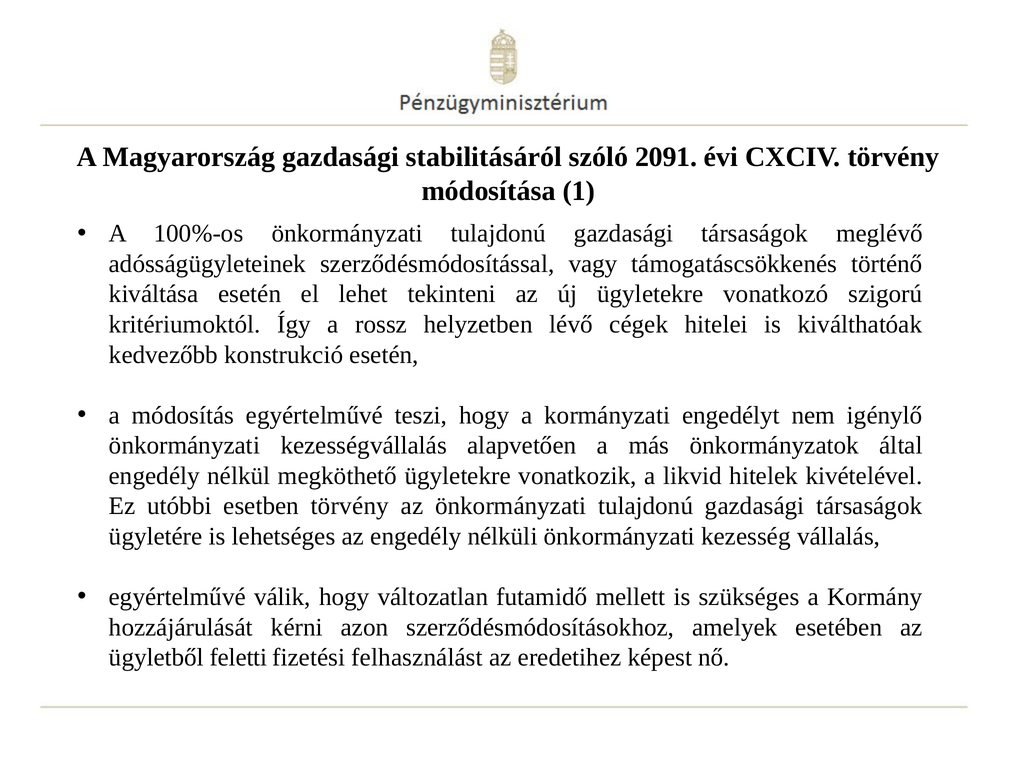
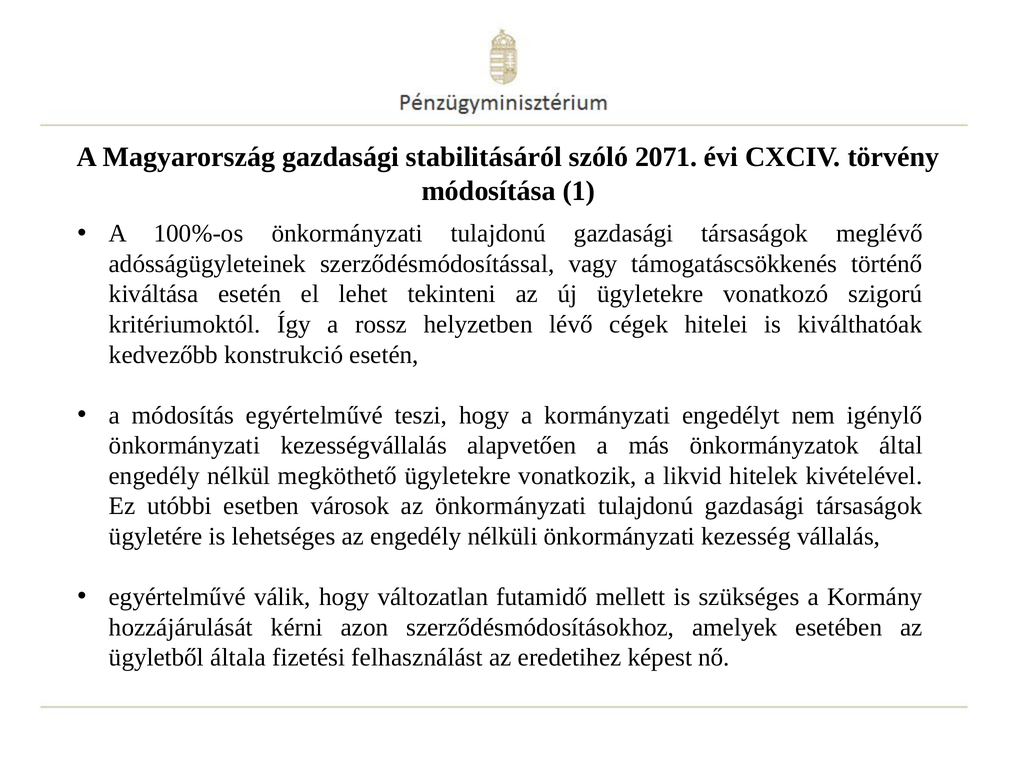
2091: 2091 -> 2071
esetben törvény: törvény -> városok
feletti: feletti -> általa
